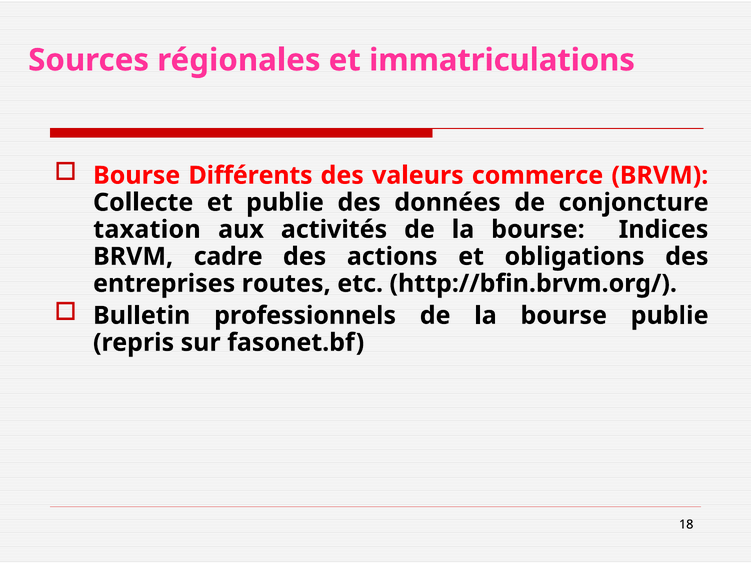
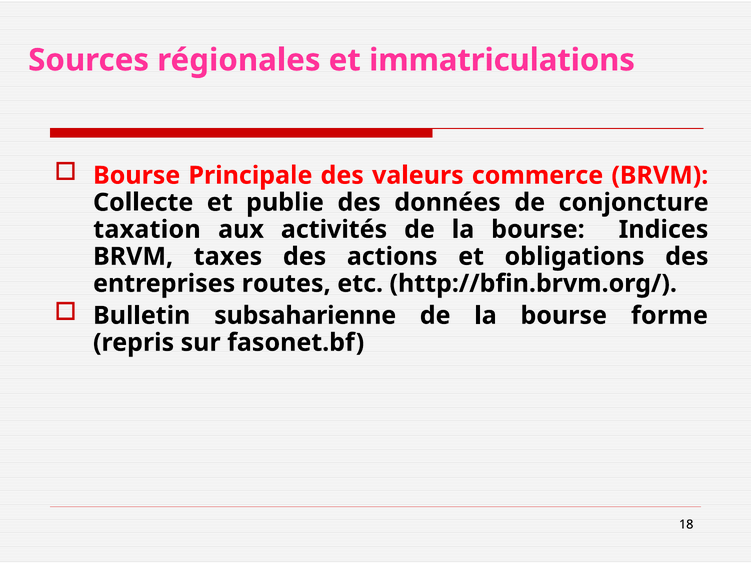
Différents: Différents -> Principale
cadre: cadre -> taxes
professionnels: professionnels -> subsaharienne
bourse publie: publie -> forme
